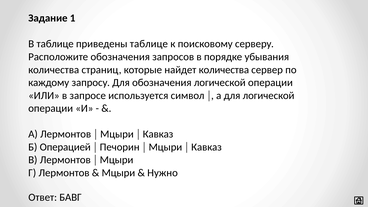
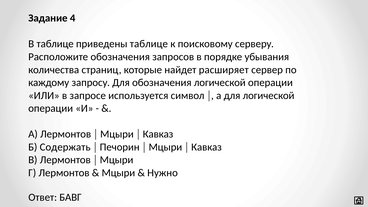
1: 1 -> 4
найдет количества: количества -> расширяет
Операцией: Операцией -> Содержать
